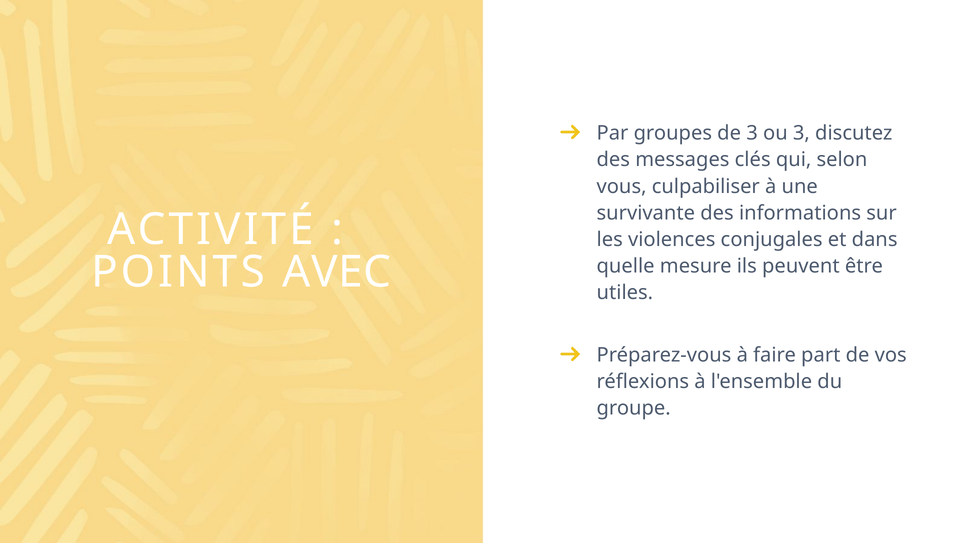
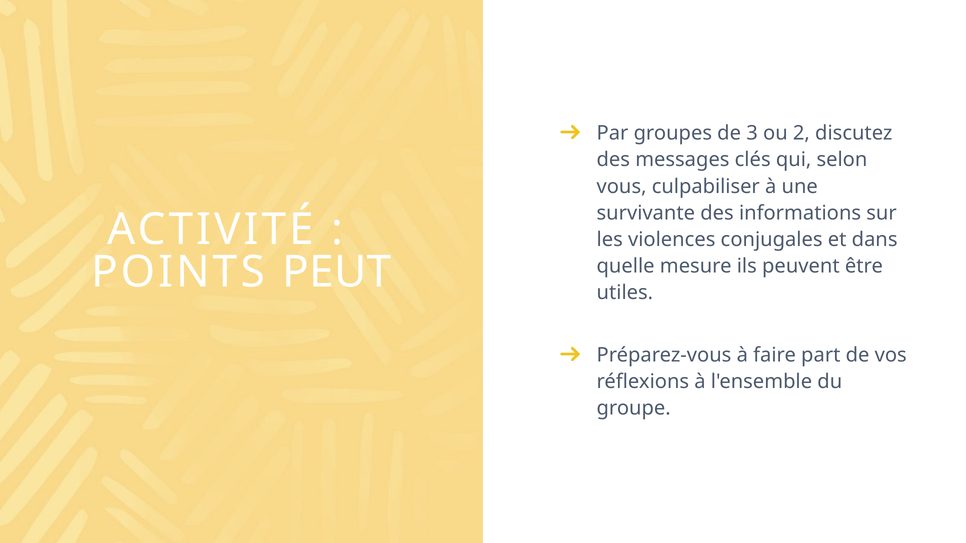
ou 3: 3 -> 2
AVEC: AVEC -> PEUT
